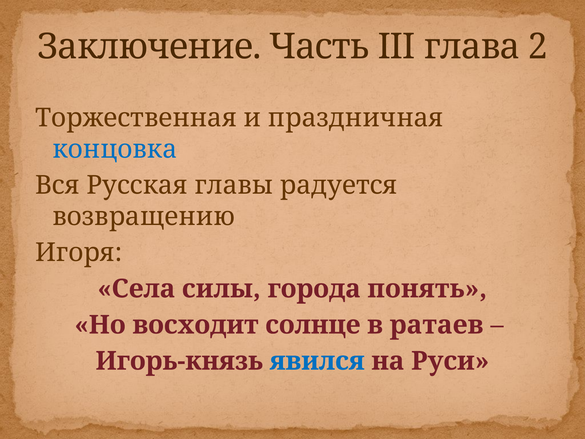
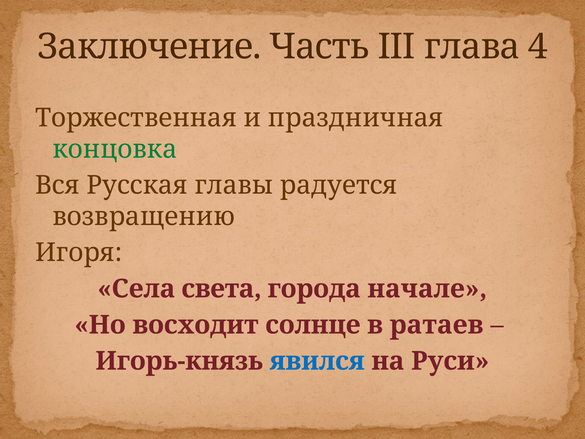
2: 2 -> 4
концовка colour: blue -> green
силы: силы -> света
понять: понять -> начале
